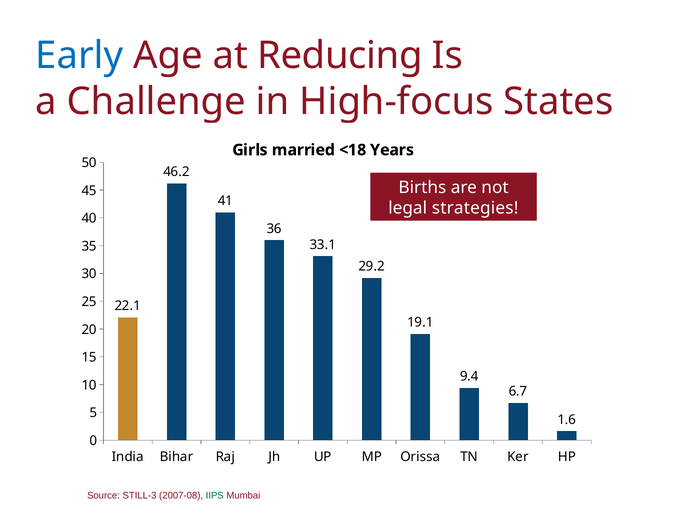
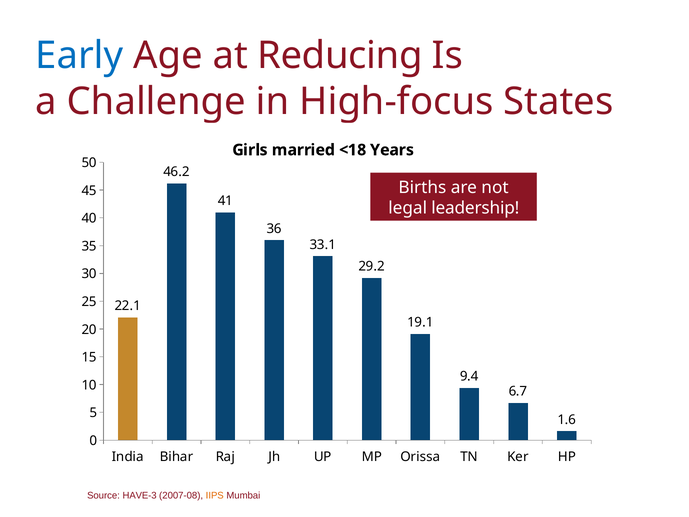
strategies: strategies -> leadership
STILL-3: STILL-3 -> HAVE-3
IIPS colour: green -> orange
